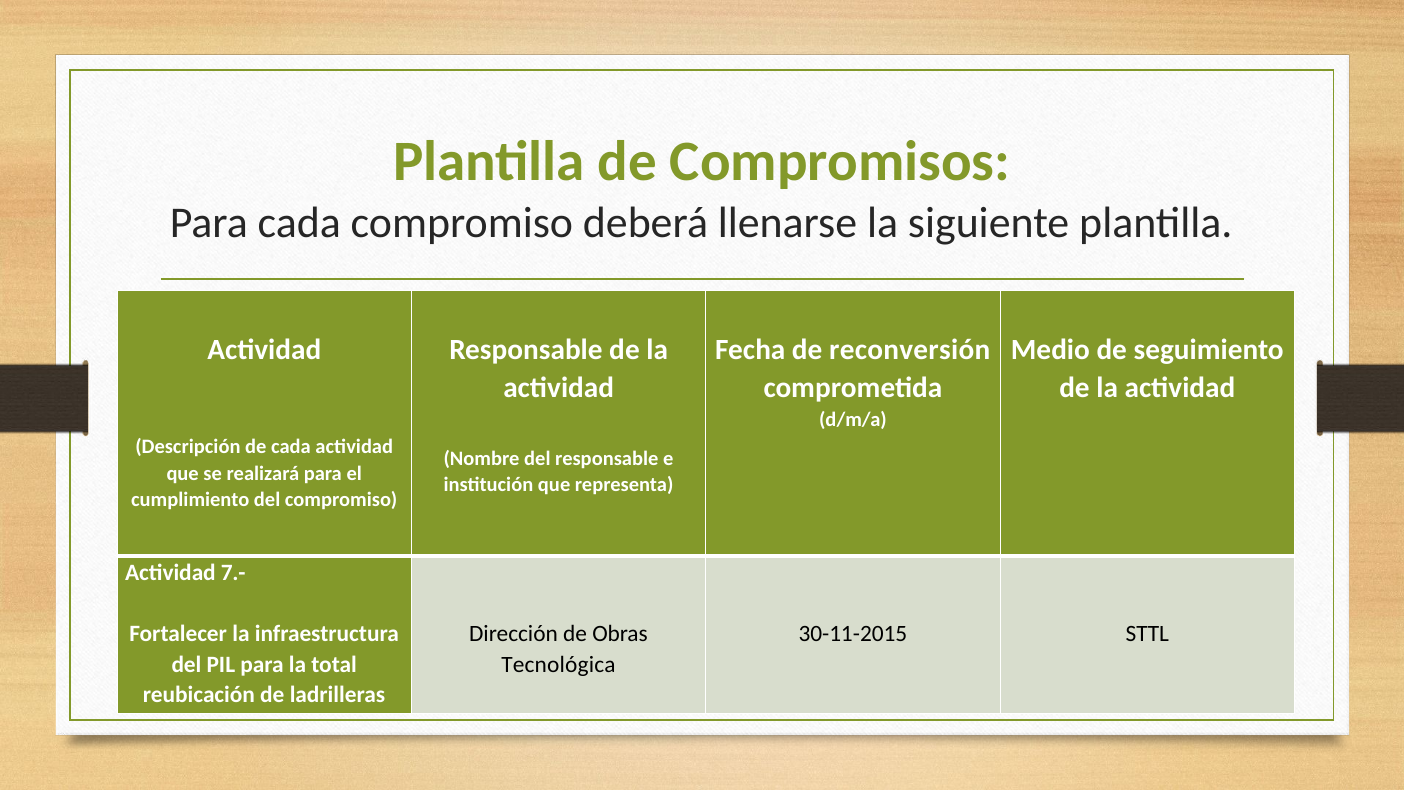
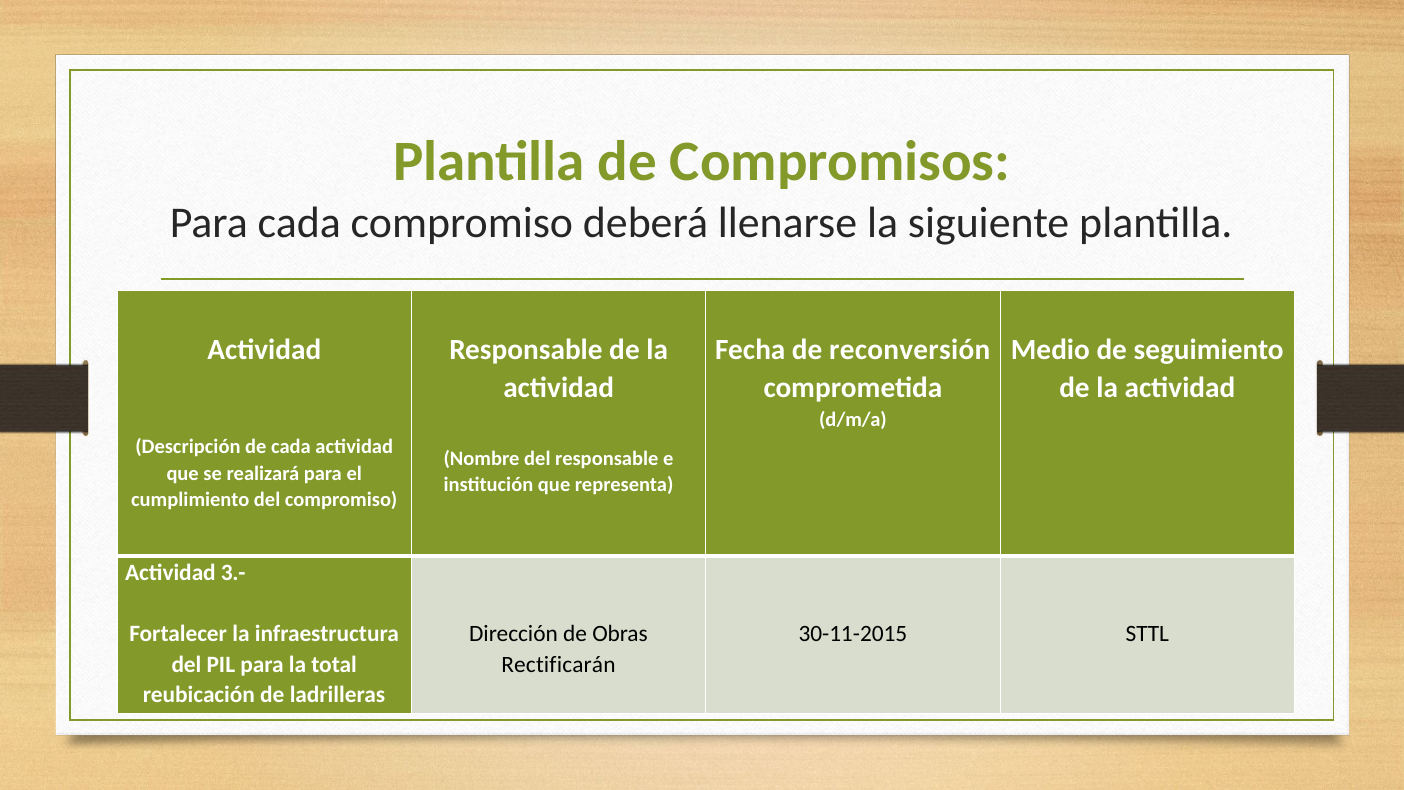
7.-: 7.- -> 3.-
Tecnológica: Tecnológica -> Rectificarán
